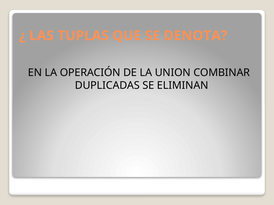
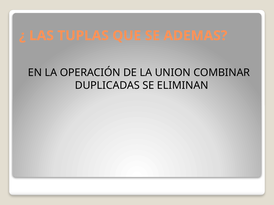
DENOTA: DENOTA -> ADEMAS
